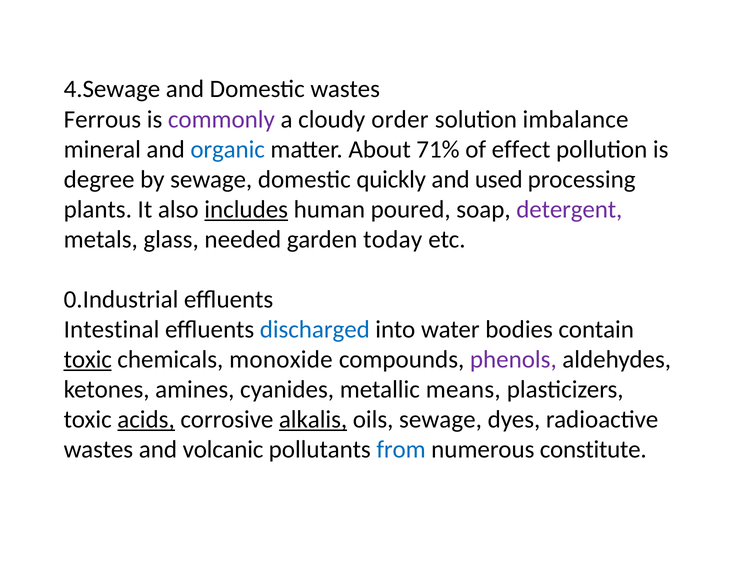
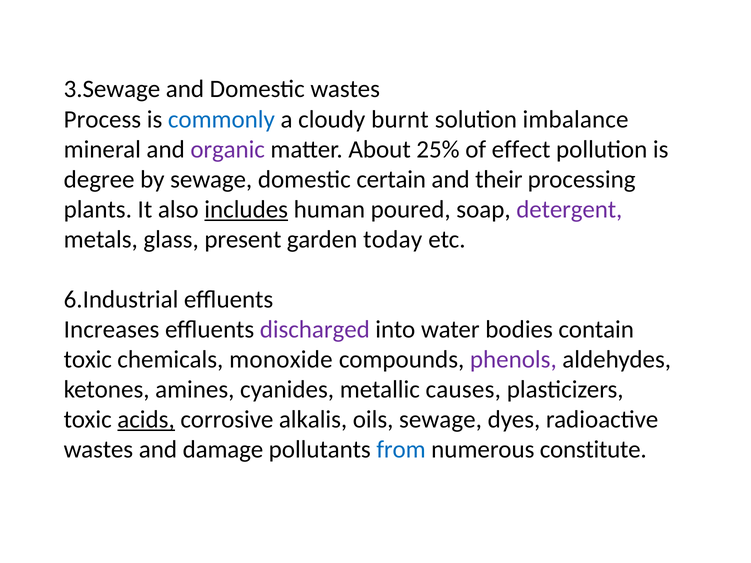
4.Sewage: 4.Sewage -> 3.Sewage
Ferrous: Ferrous -> Process
commonly colour: purple -> blue
order: order -> burnt
organic colour: blue -> purple
71%: 71% -> 25%
quickly: quickly -> certain
used: used -> their
needed: needed -> present
0.Industrial: 0.Industrial -> 6.Industrial
Intestinal: Intestinal -> Increases
discharged colour: blue -> purple
toxic at (88, 360) underline: present -> none
means: means -> causes
alkalis underline: present -> none
volcanic: volcanic -> damage
